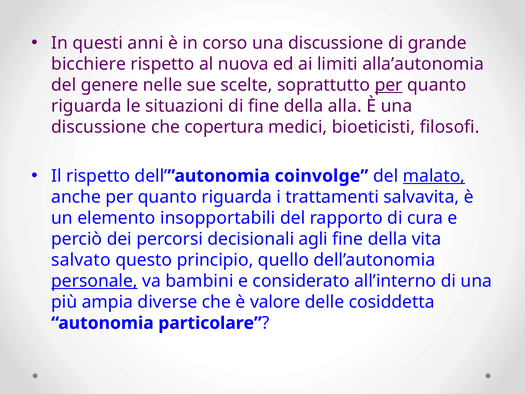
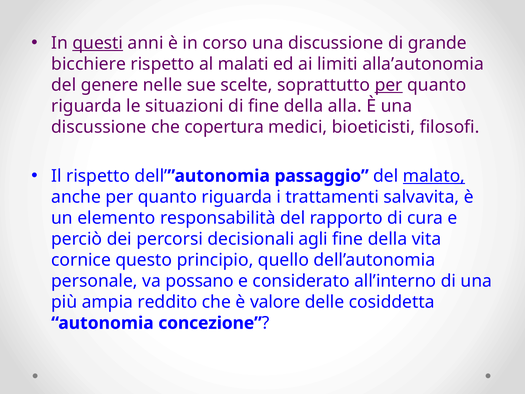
questi underline: none -> present
nuova: nuova -> malati
coinvolge: coinvolge -> passaggio
insopportabili: insopportabili -> responsabilità
salvato: salvato -> cornice
personale underline: present -> none
bambini: bambini -> possano
diverse: diverse -> reddito
particolare: particolare -> concezione
